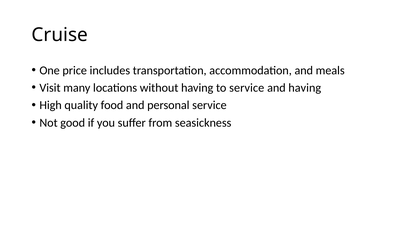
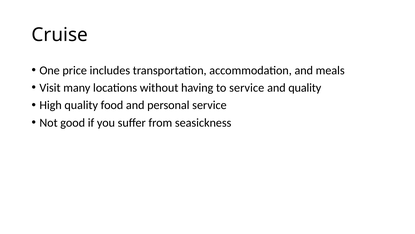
and having: having -> quality
